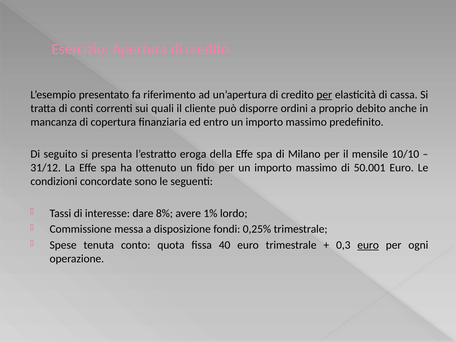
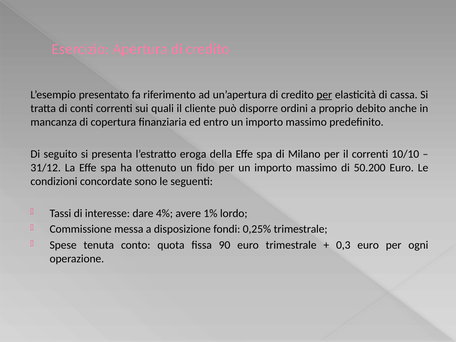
il mensile: mensile -> correnti
50.001: 50.001 -> 50.200
8%: 8% -> 4%
40: 40 -> 90
euro at (368, 245) underline: present -> none
